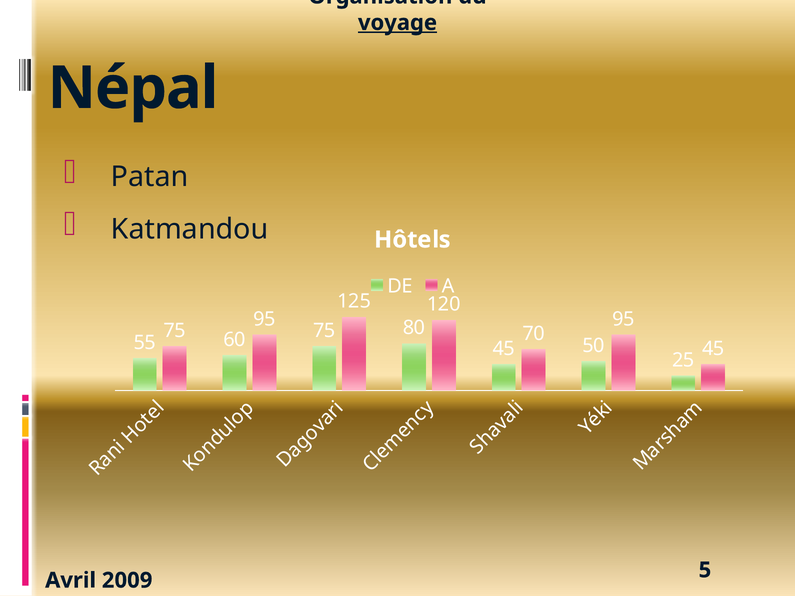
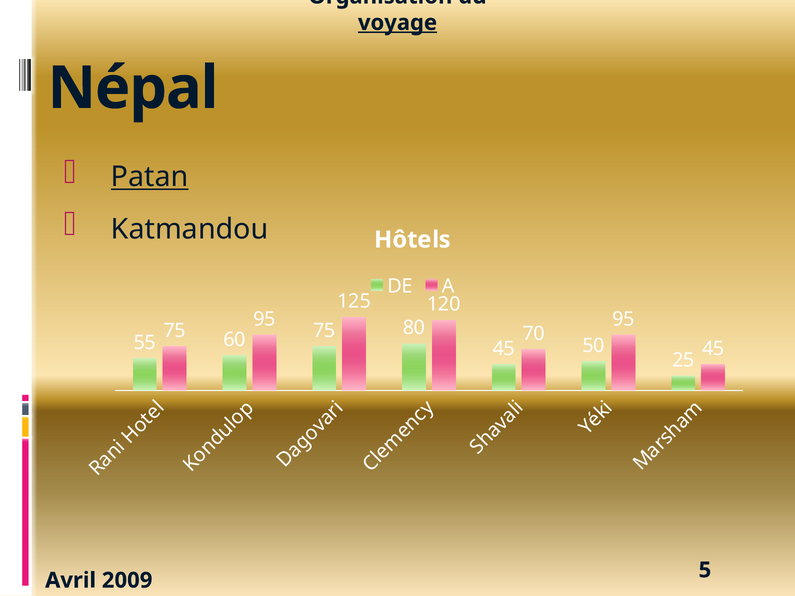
Patan underline: none -> present
